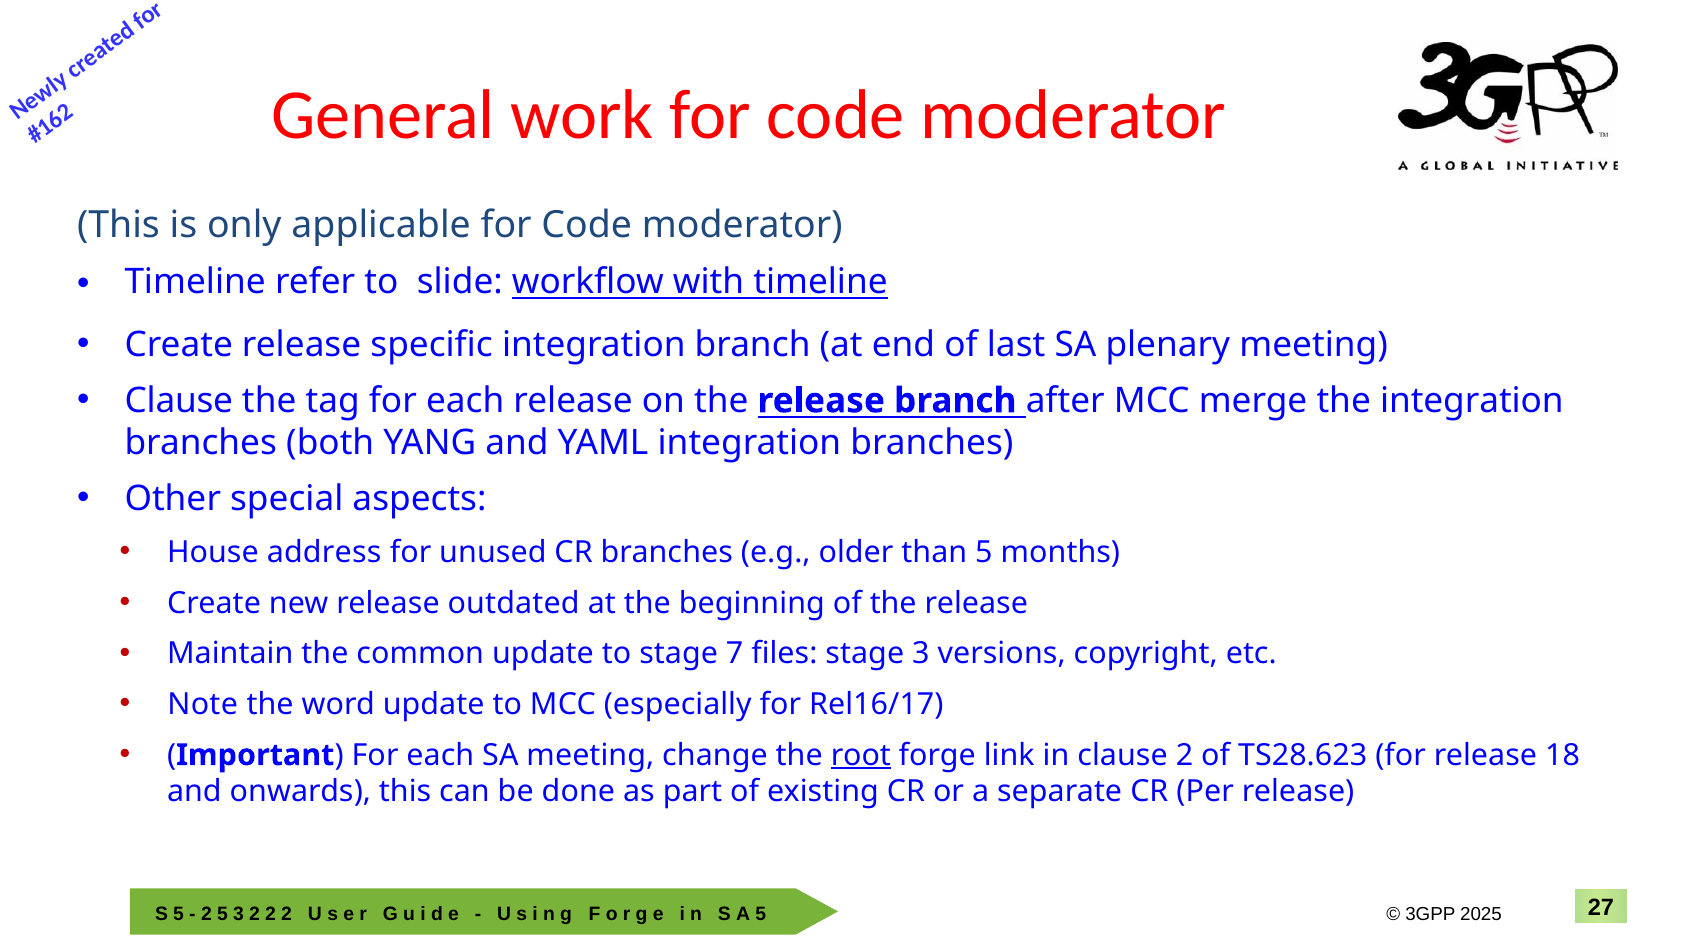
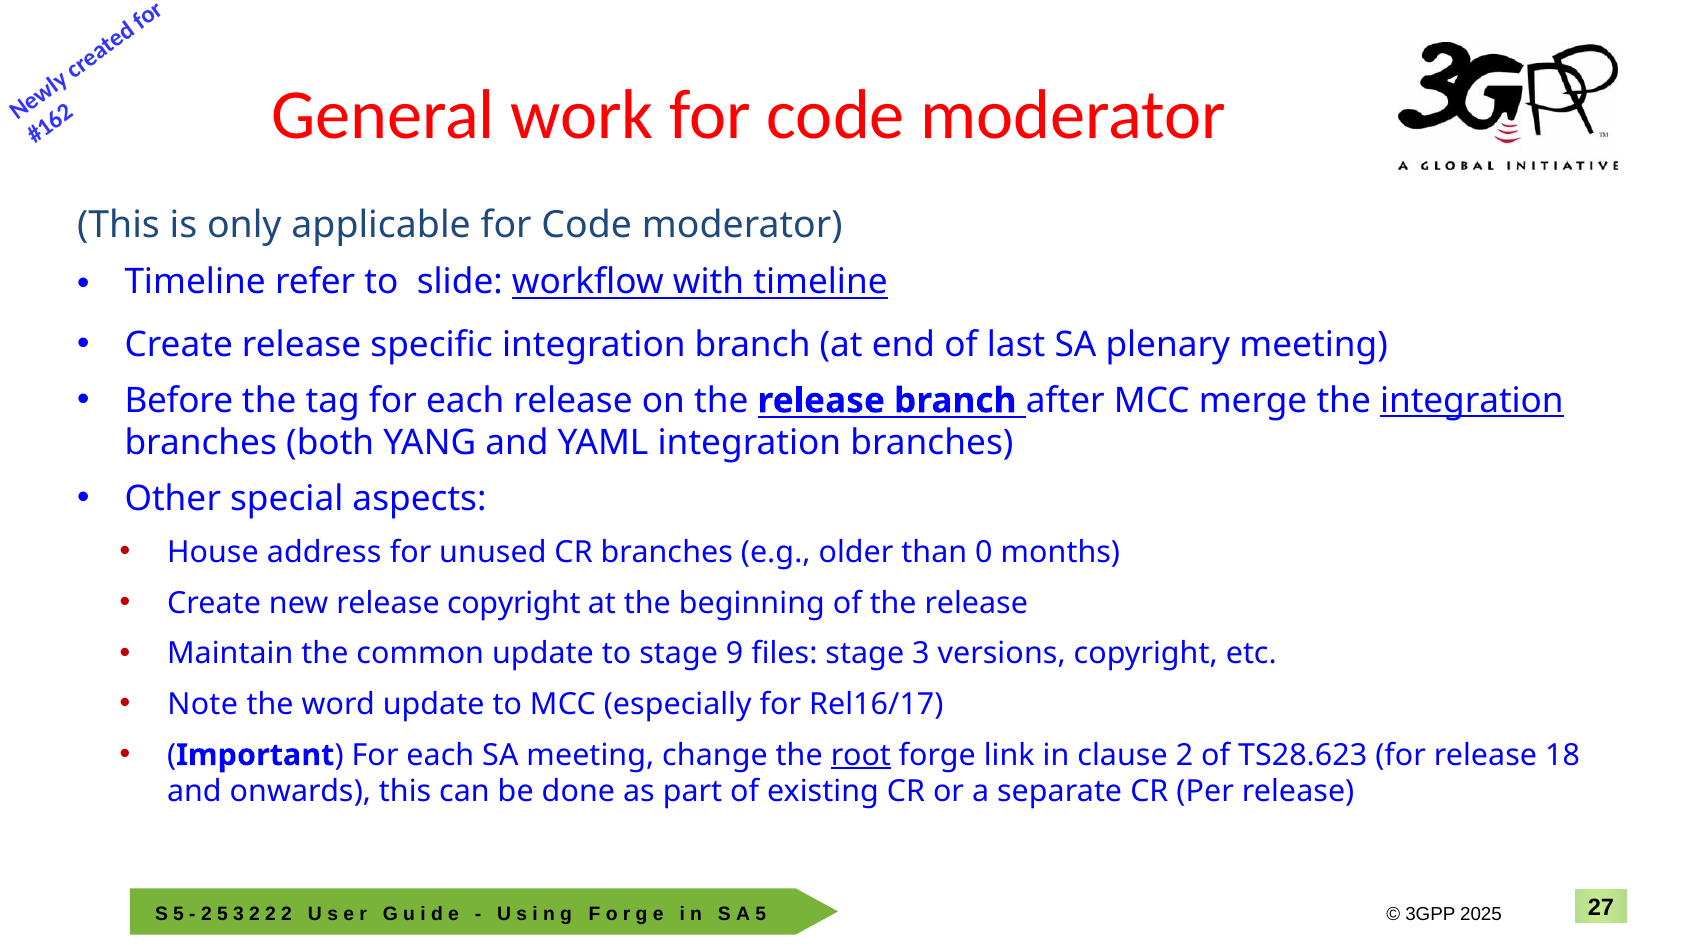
Clause at (179, 400): Clause -> Before
integration at (1472, 400) underline: none -> present
than 5: 5 -> 0
release outdated: outdated -> copyright
7: 7 -> 9
